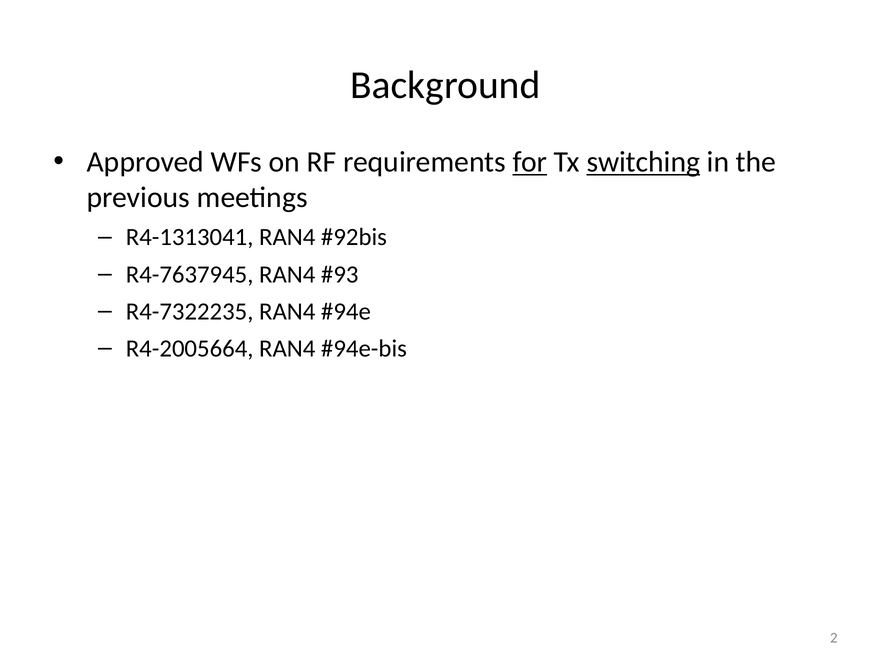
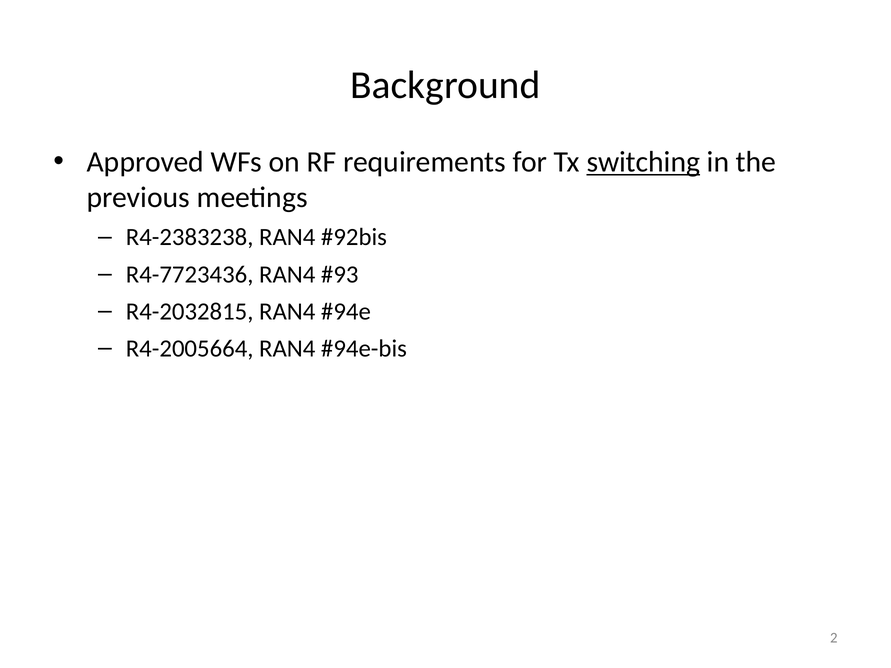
for underline: present -> none
R4-1313041: R4-1313041 -> R4-2383238
R4-7637945: R4-7637945 -> R4-7723436
R4-7322235: R4-7322235 -> R4-2032815
